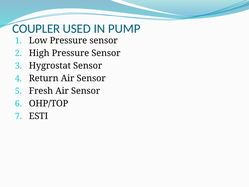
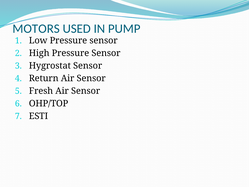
COUPLER: COUPLER -> MOTORS
